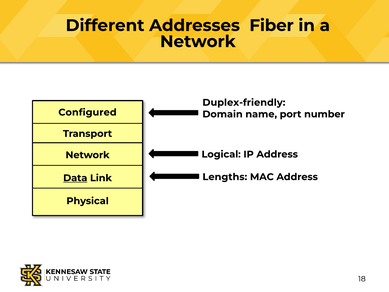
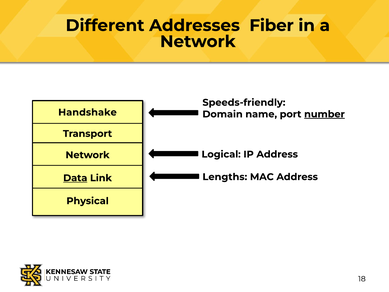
Duplex-friendly: Duplex-friendly -> Speeds-friendly
Configured: Configured -> Handshake
number underline: none -> present
